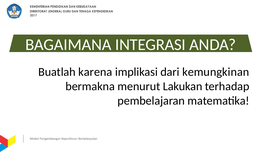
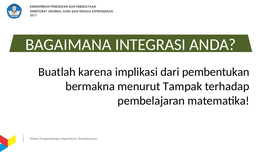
kemungkinan: kemungkinan -> pembentukan
Lakukan: Lakukan -> Tampak
